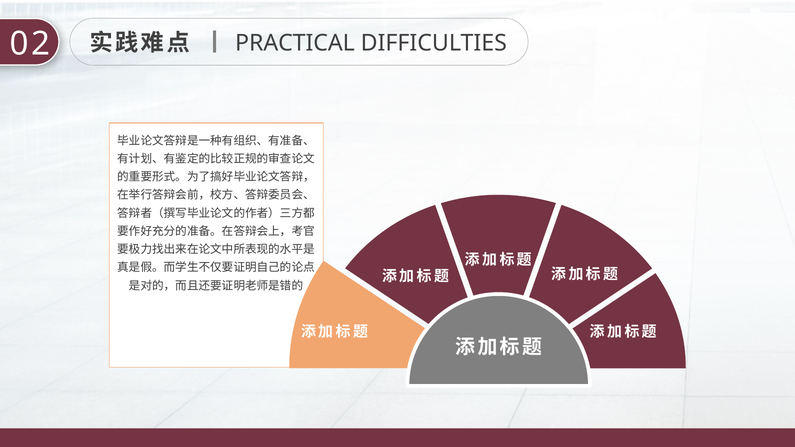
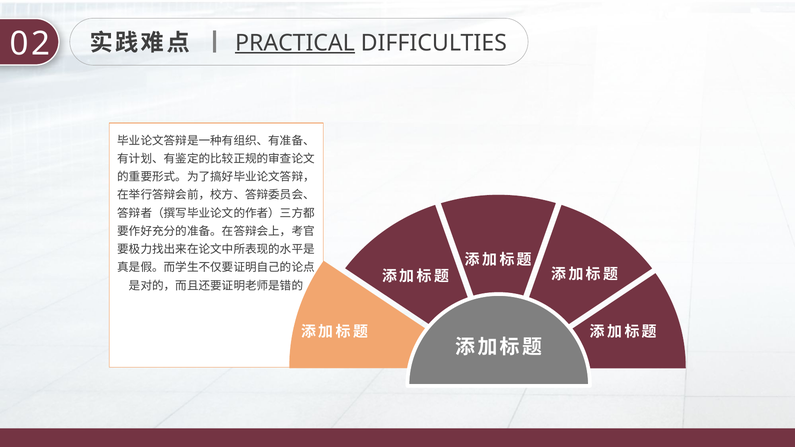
PRACTICAL underline: none -> present
